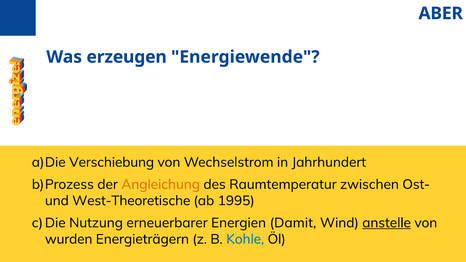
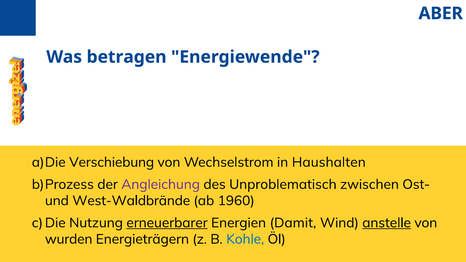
erzeugen: erzeugen -> betragen
Jahrhundert: Jahrhundert -> Haushalten
Angleichung colour: orange -> purple
Raumtemperatur: Raumtemperatur -> Unproblematisch
West-Theoretische: West-Theoretische -> West-Waldbrände
1995: 1995 -> 1960
erneuerbarer underline: none -> present
